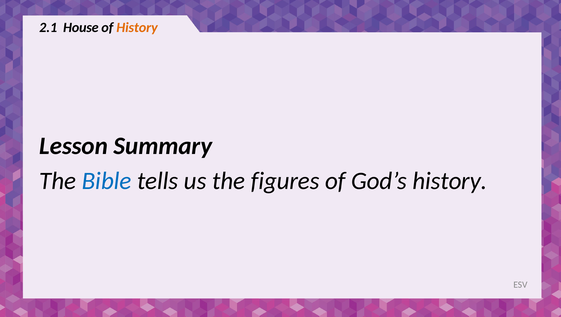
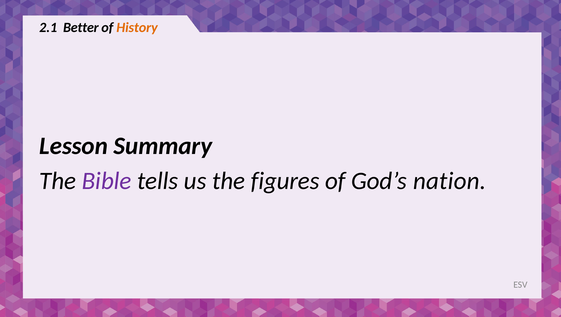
House: House -> Better
Bible colour: blue -> purple
God’s history: history -> nation
